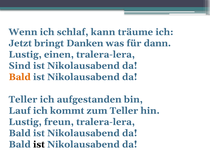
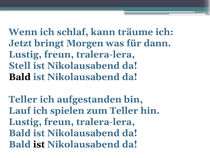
Danken: Danken -> Morgen
einen at (59, 54): einen -> freun
Sind: Sind -> Stell
Bald at (20, 77) colour: orange -> black
kommt: kommt -> spielen
